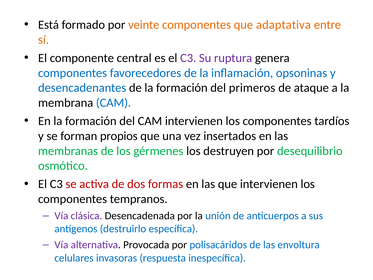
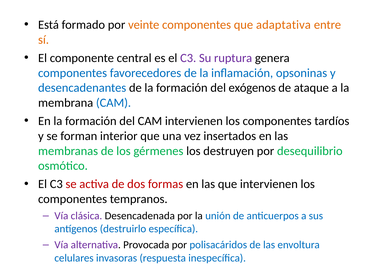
primeros: primeros -> exógenos
propios: propios -> interior
